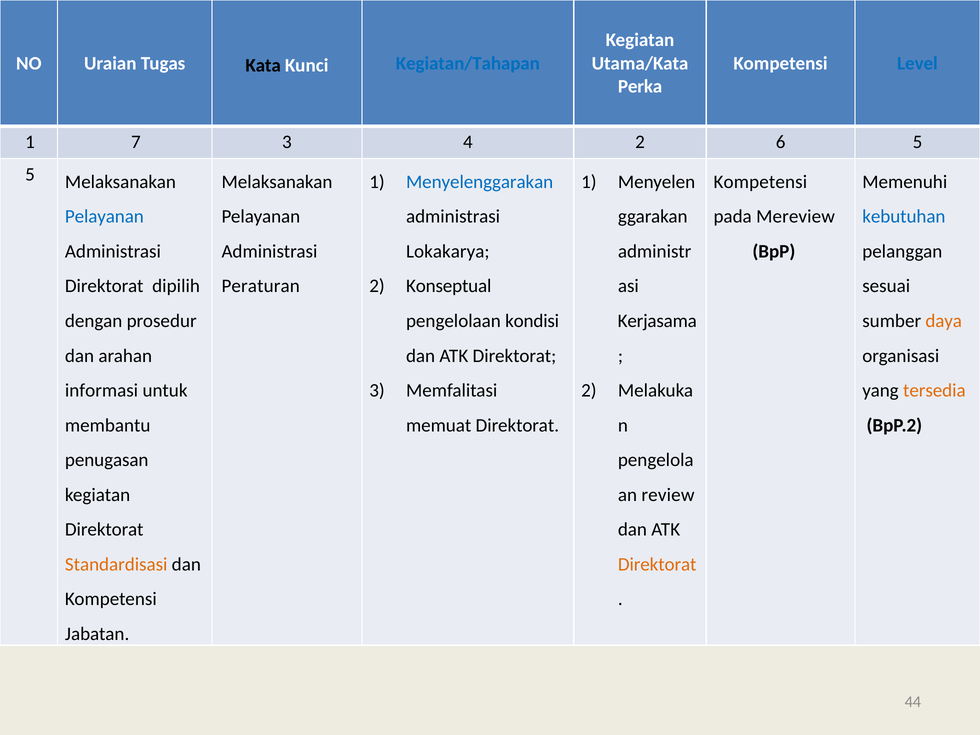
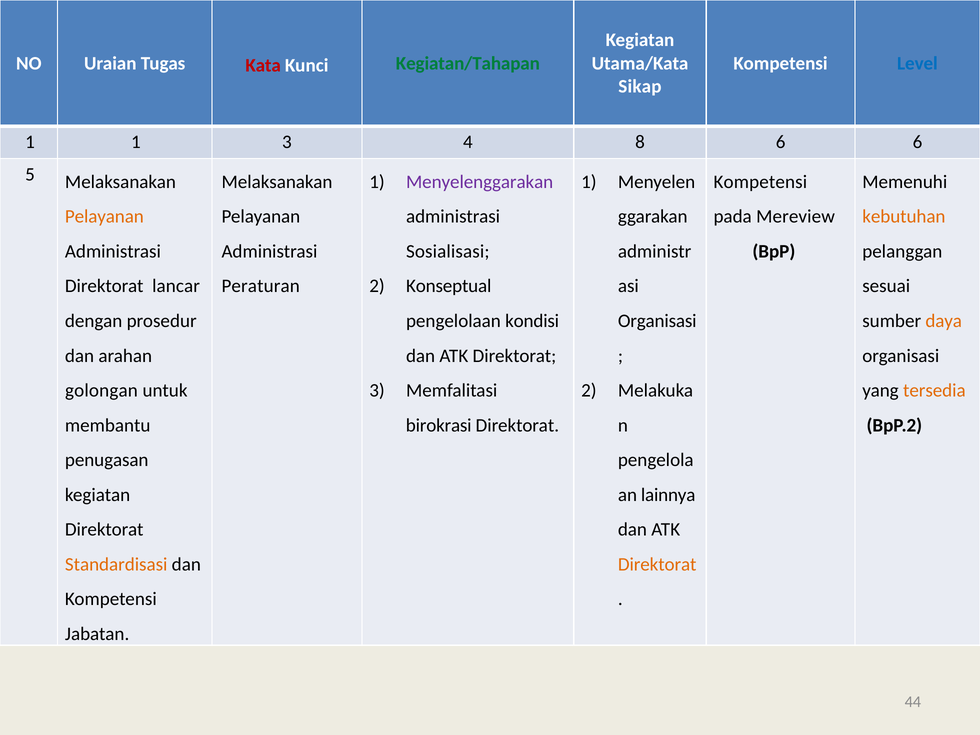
Kata colour: black -> red
Kegiatan/Tahapan colour: blue -> green
Perka: Perka -> Sikap
1 7: 7 -> 1
4 2: 2 -> 8
6 5: 5 -> 6
Menyelenggarakan colour: blue -> purple
Pelayanan at (104, 217) colour: blue -> orange
kebutuhan colour: blue -> orange
Lokakarya: Lokakarya -> Sosialisasi
dipilih: dipilih -> lancar
Kerjasama at (657, 321): Kerjasama -> Organisasi
informasi: informasi -> golongan
memuat: memuat -> birokrasi
review: review -> lainnya
